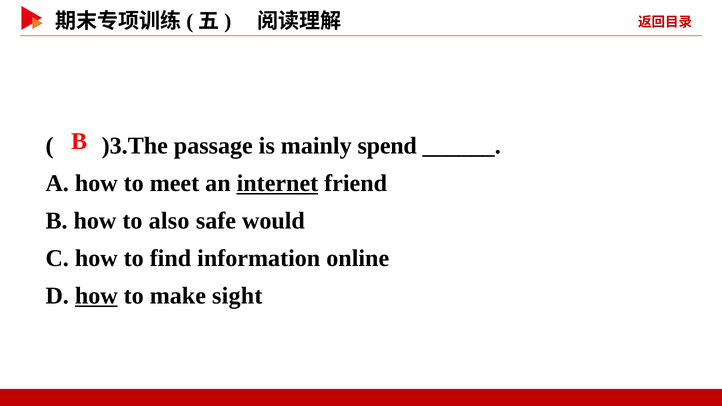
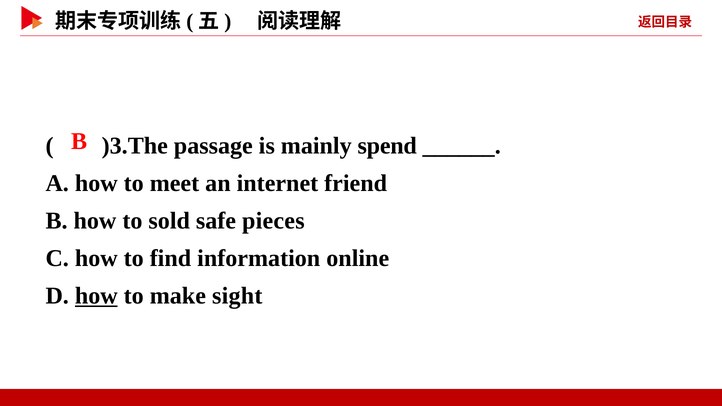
internet underline: present -> none
also: also -> sold
would: would -> pieces
